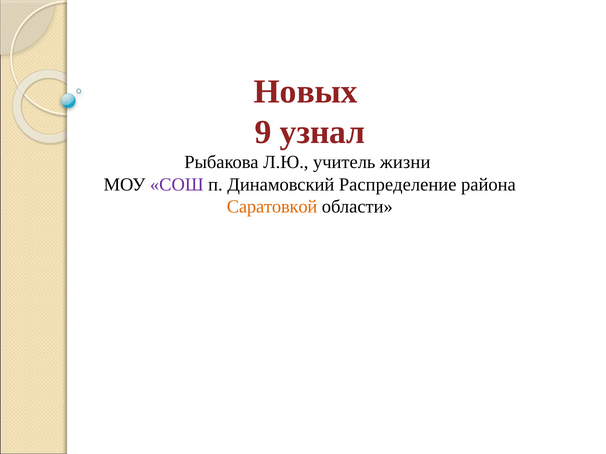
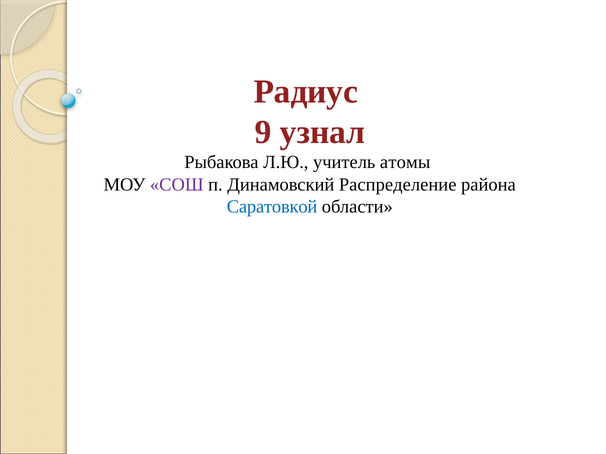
Новых: Новых -> Радиус
жизни: жизни -> атомы
Саратовкой colour: orange -> blue
